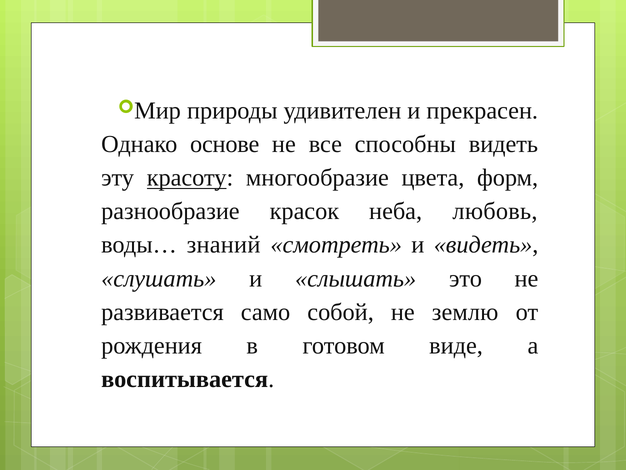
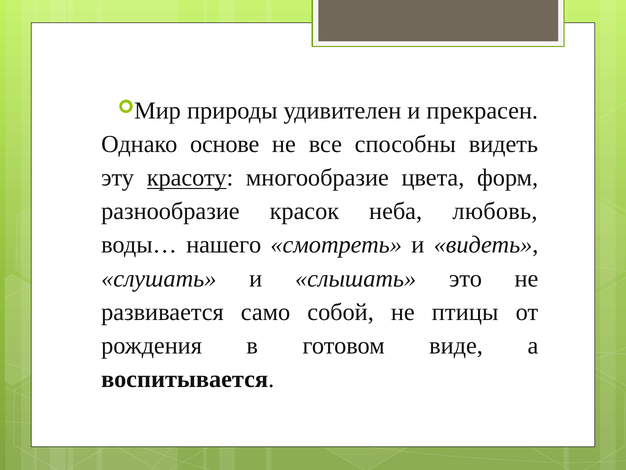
знаний: знаний -> нашего
землю: землю -> птицы
